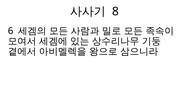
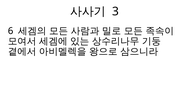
8: 8 -> 3
